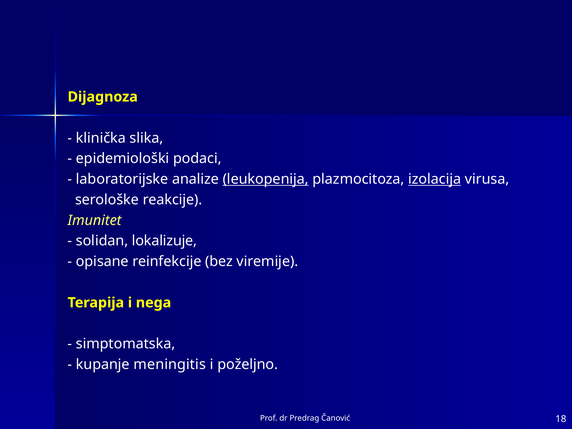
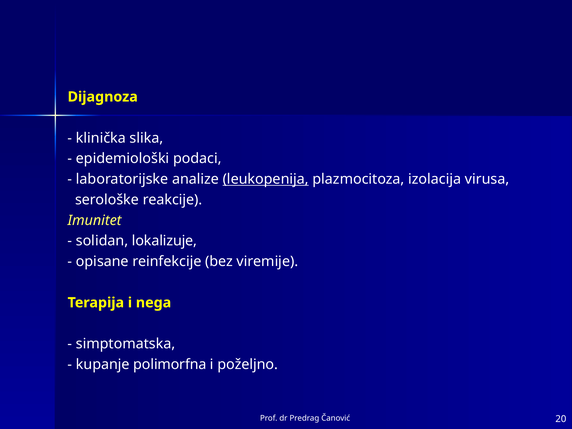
izolacija underline: present -> none
meningitis: meningitis -> polimorfna
18: 18 -> 20
